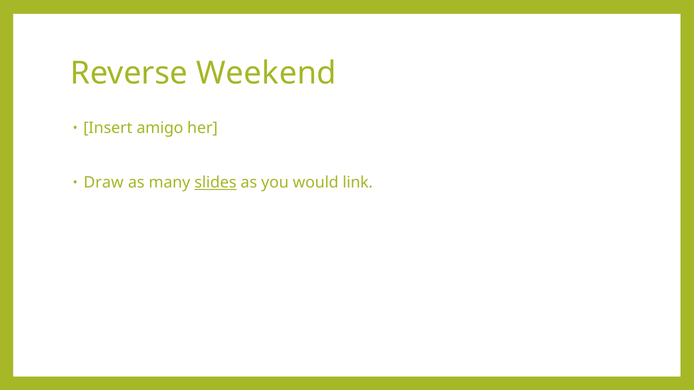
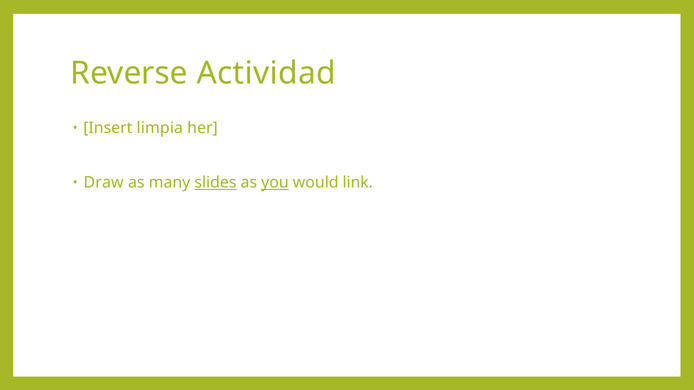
Weekend: Weekend -> Actividad
amigo: amigo -> limpia
you underline: none -> present
